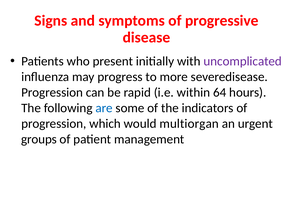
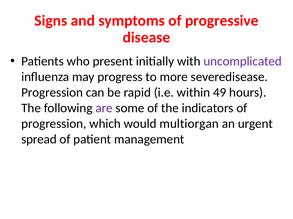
64: 64 -> 49
are colour: blue -> purple
groups: groups -> spread
